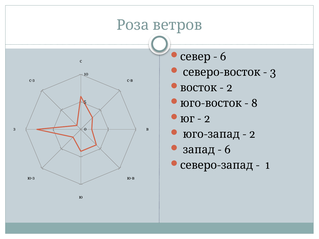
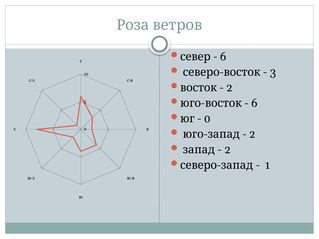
8 at (254, 103): 8 -> 6
2 at (207, 119): 2 -> 0
6 at (228, 150): 6 -> 2
